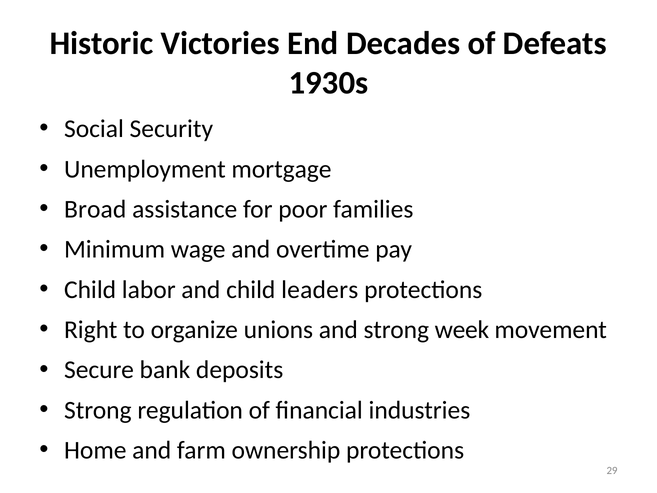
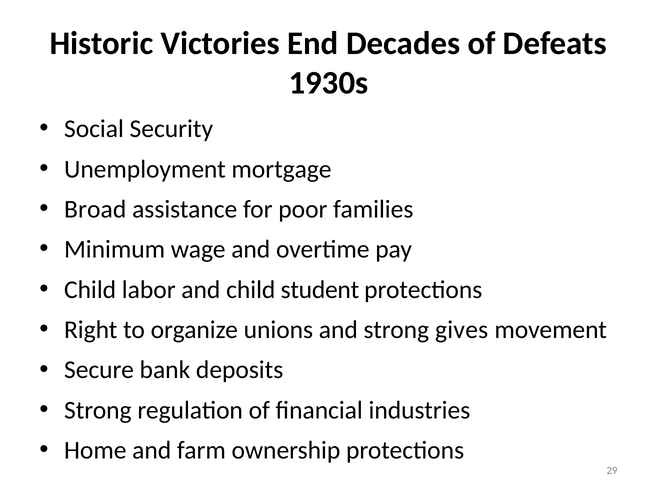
leaders: leaders -> student
week: week -> gives
